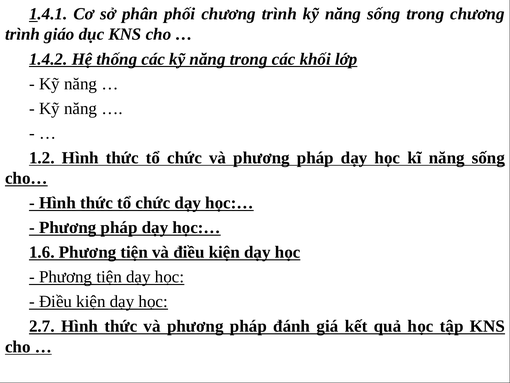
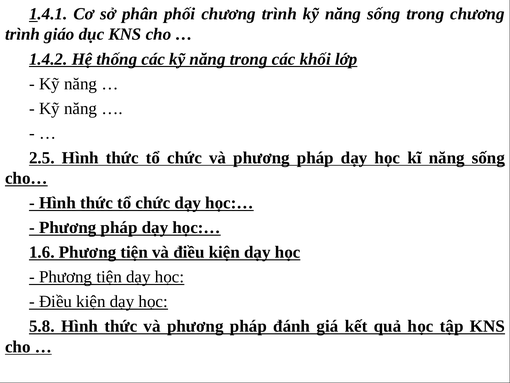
1.2: 1.2 -> 2.5
2.7: 2.7 -> 5.8
